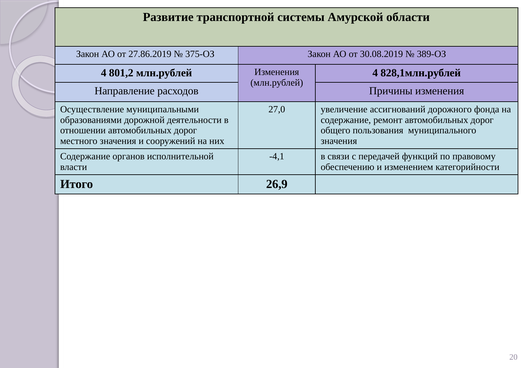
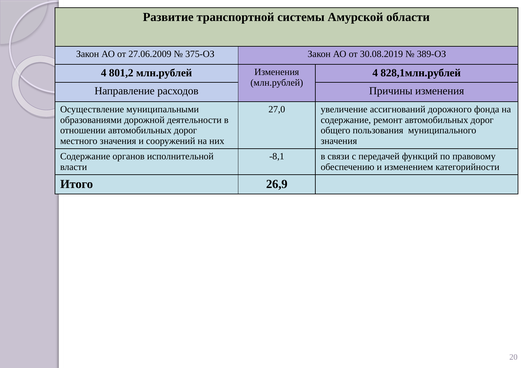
27.86.2019: 27.86.2019 -> 27.06.2009
-4,1: -4,1 -> -8,1
